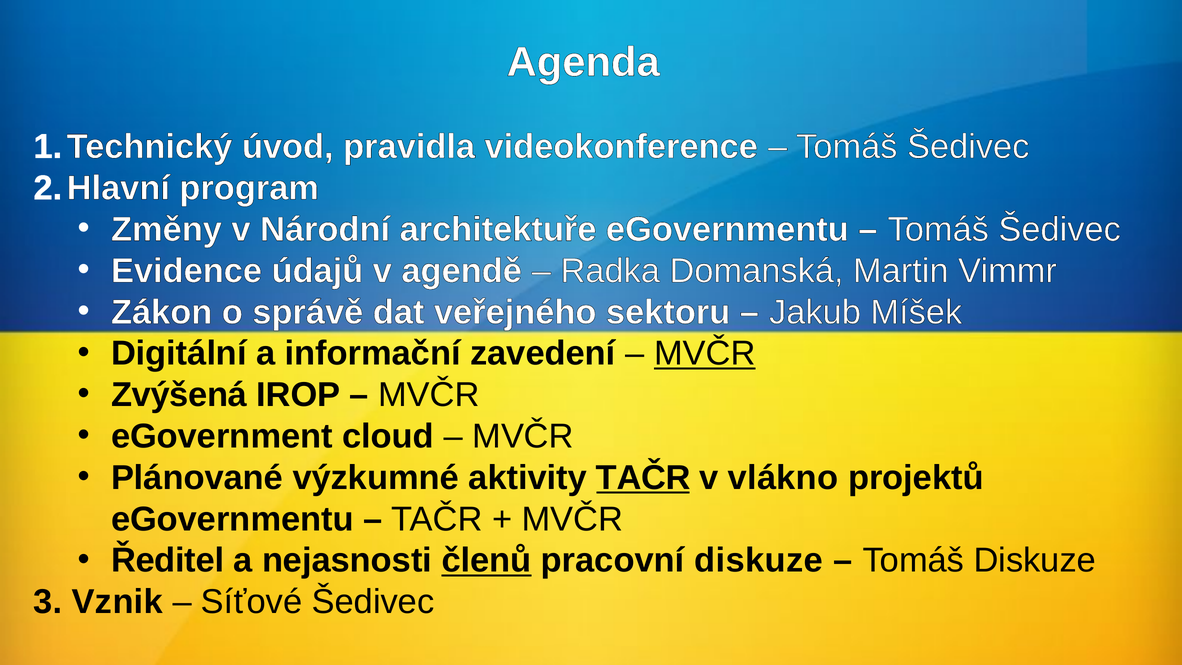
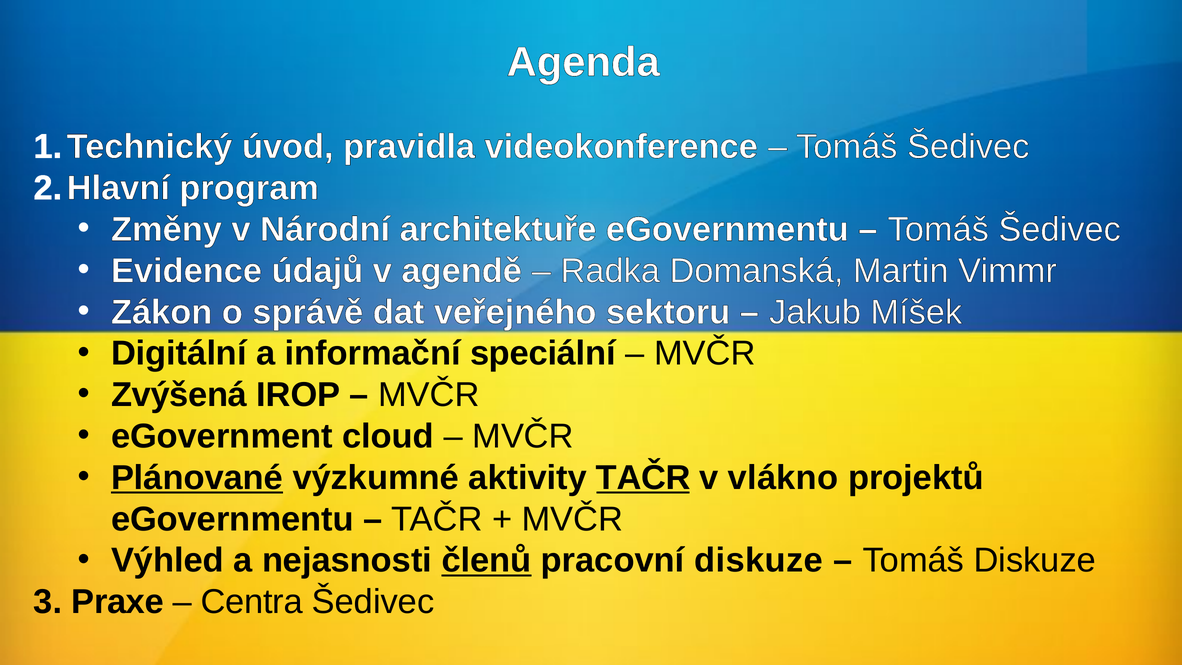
zavedení: zavedení -> speciální
MVČR at (705, 354) underline: present -> none
Plánované underline: none -> present
Ředitel: Ředitel -> Výhled
Vznik: Vznik -> Praxe
Síťové: Síťové -> Centra
